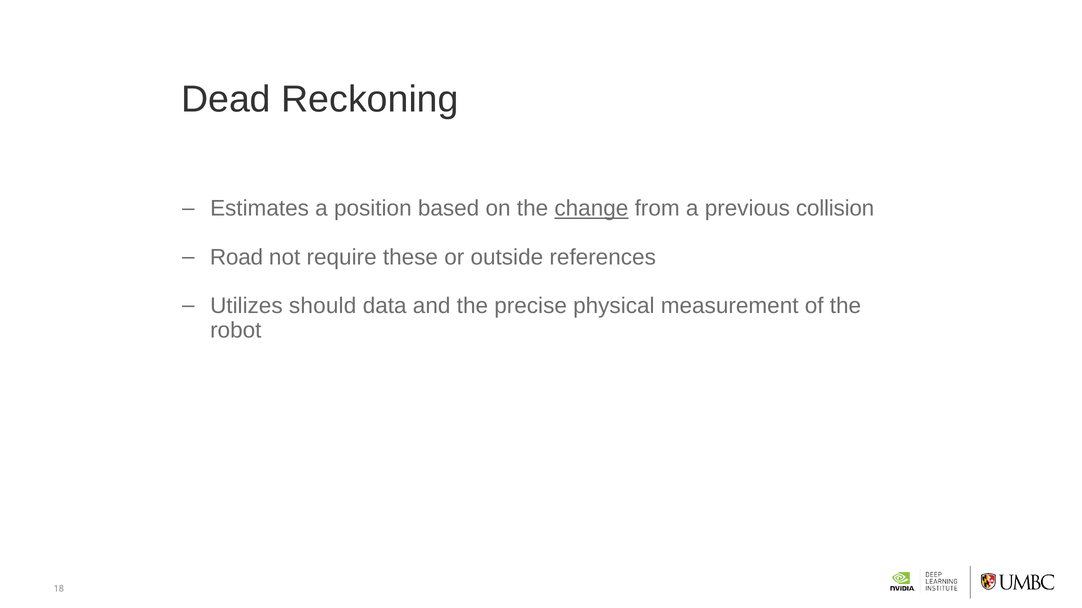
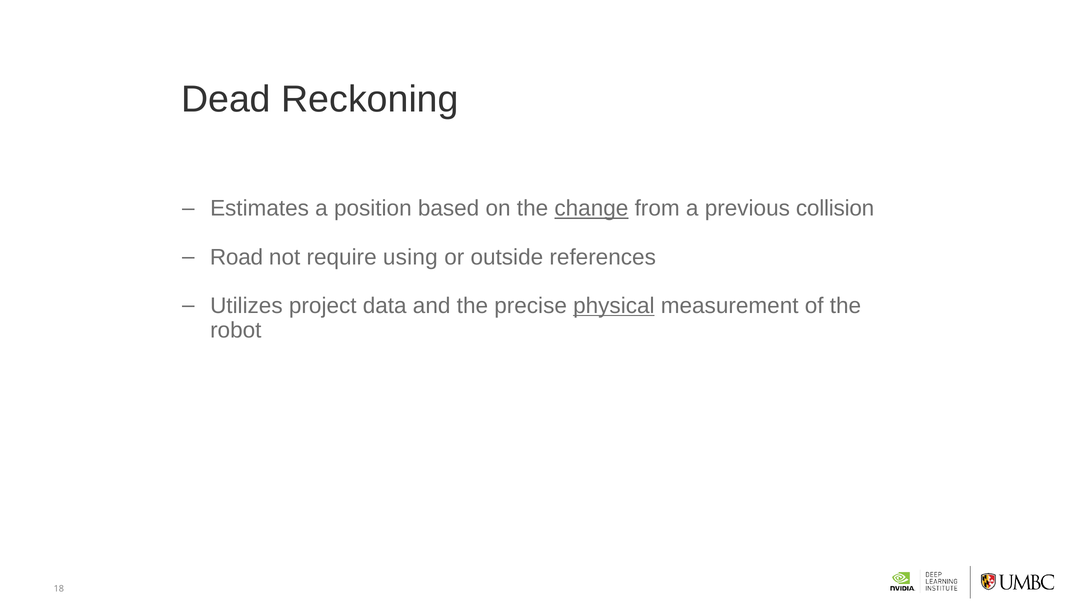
these: these -> using
should: should -> project
physical underline: none -> present
